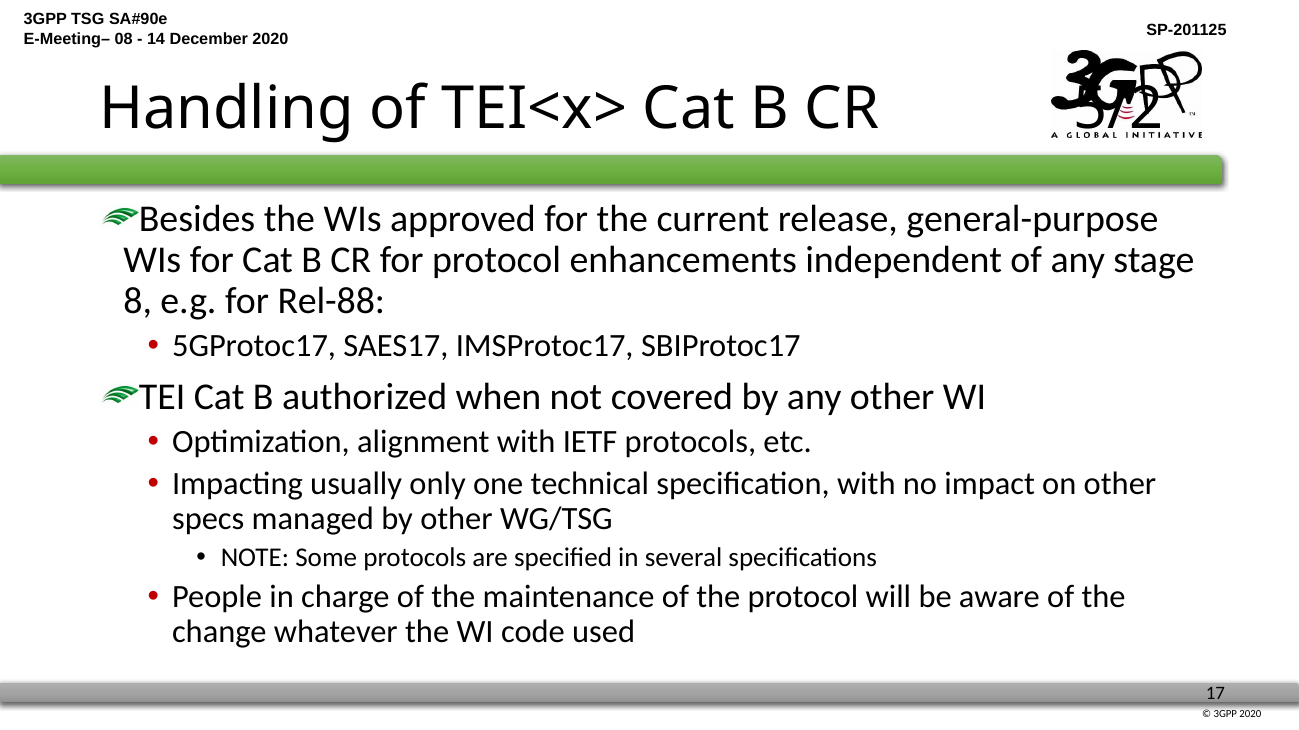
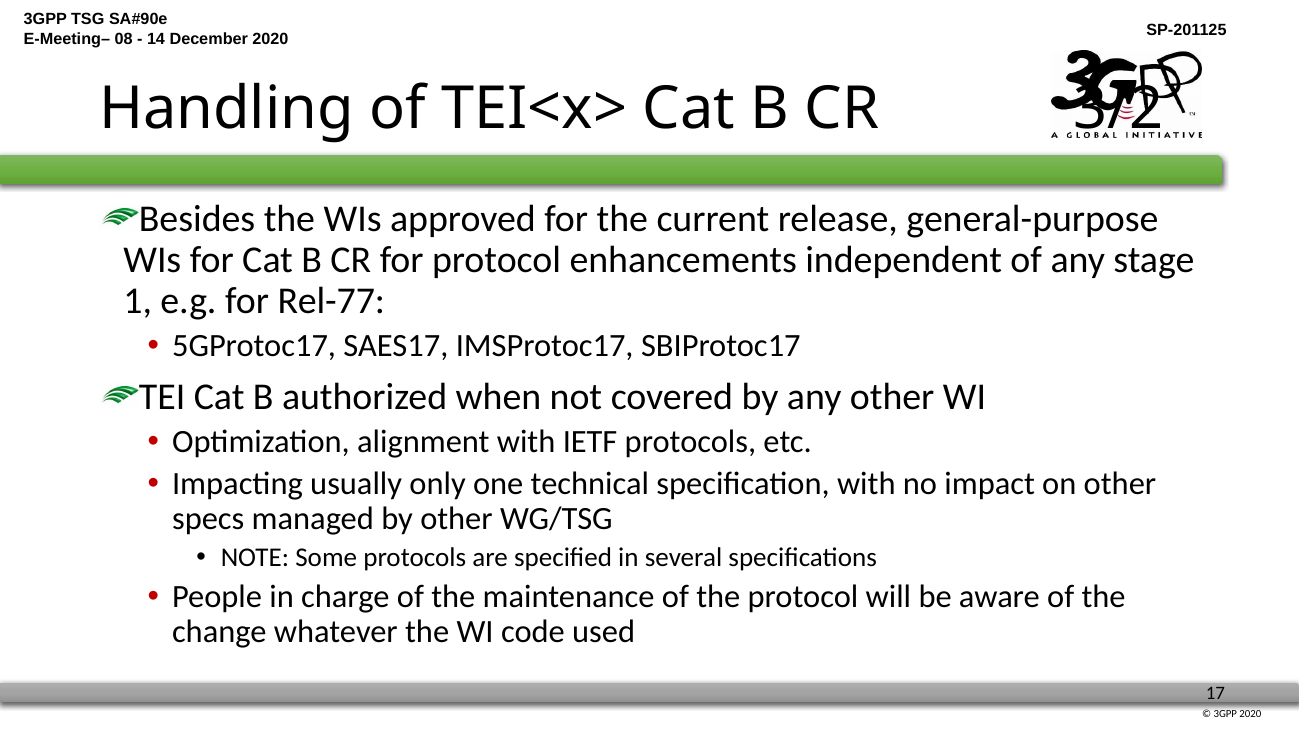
5/2: 5/2 -> 3/2
8: 8 -> 1
Rel-88: Rel-88 -> Rel-77
